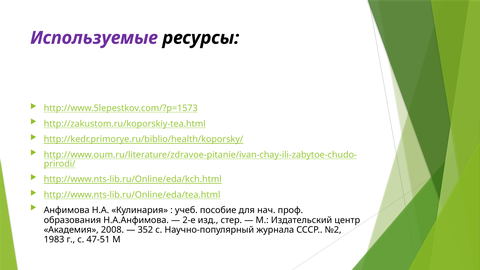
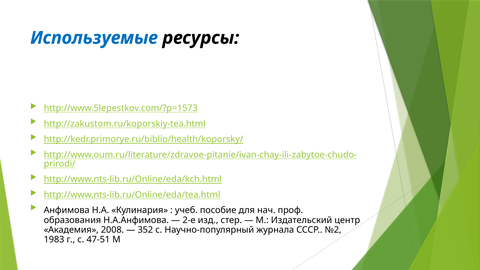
Используемые colour: purple -> blue
